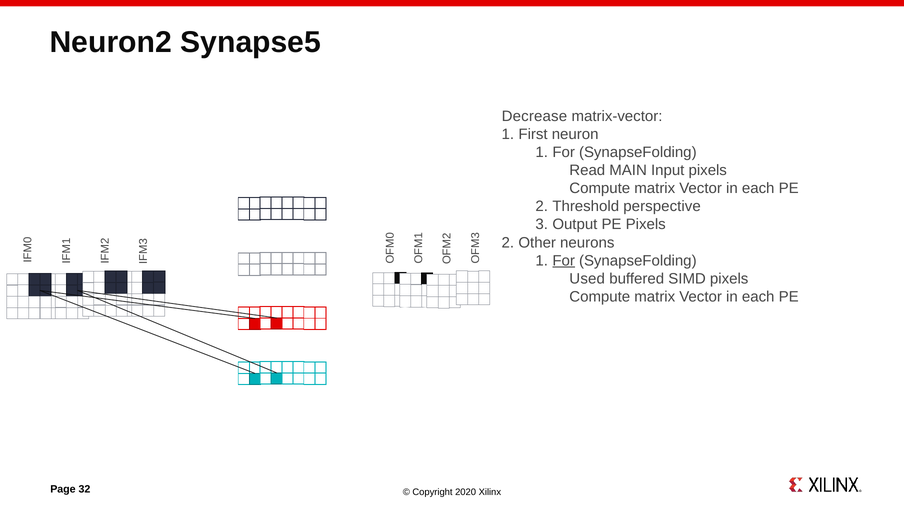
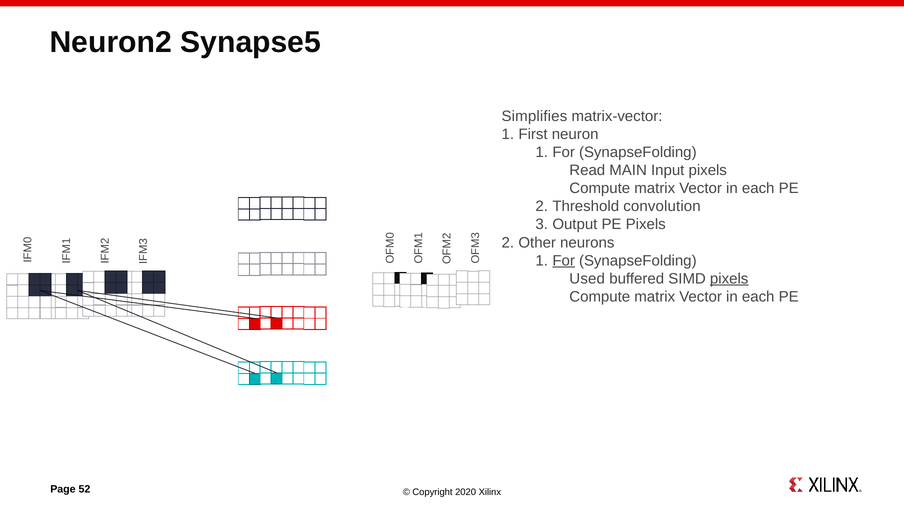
Decrease: Decrease -> Simplifies
perspective: perspective -> convolution
pixels at (729, 279) underline: none -> present
32: 32 -> 52
